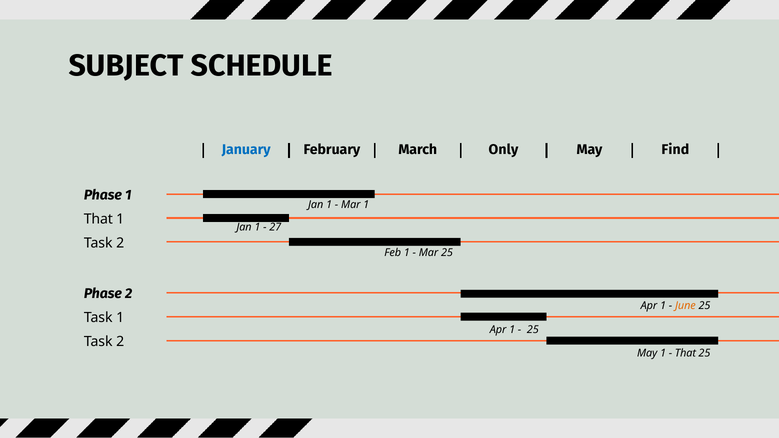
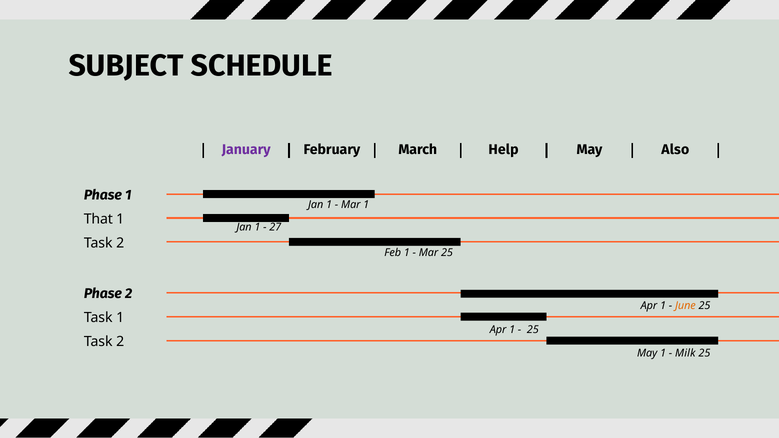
January colour: blue -> purple
Only: Only -> Help
Find: Find -> Also
That at (685, 353): That -> Milk
